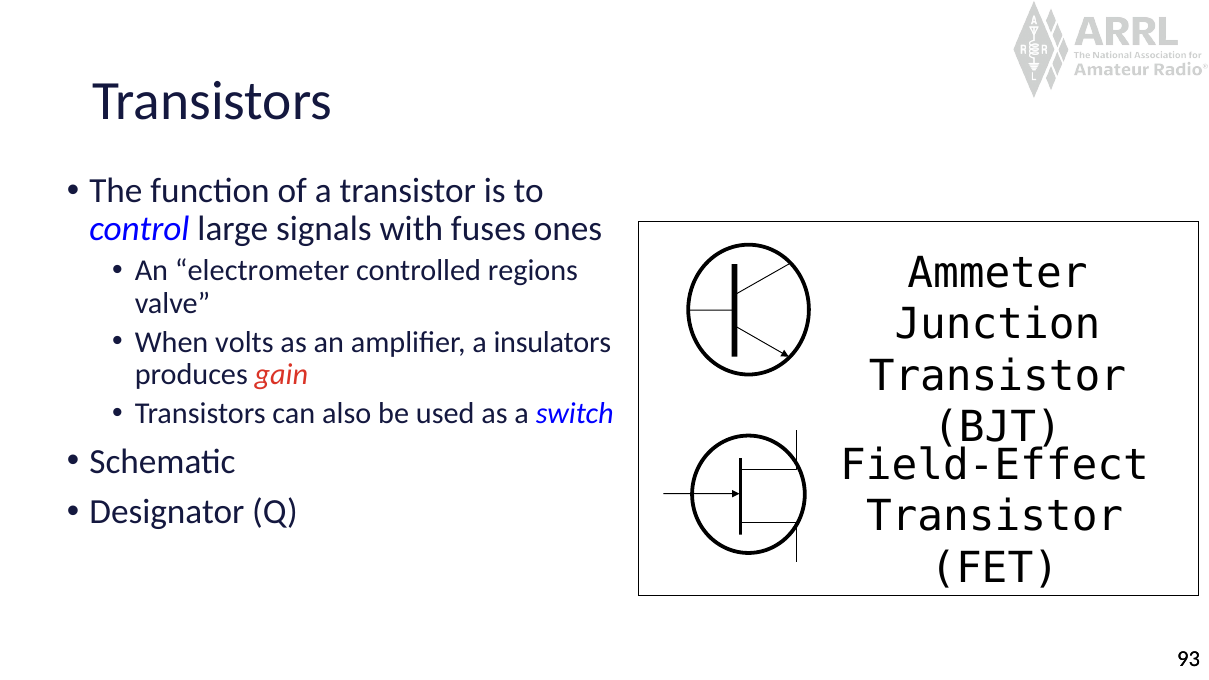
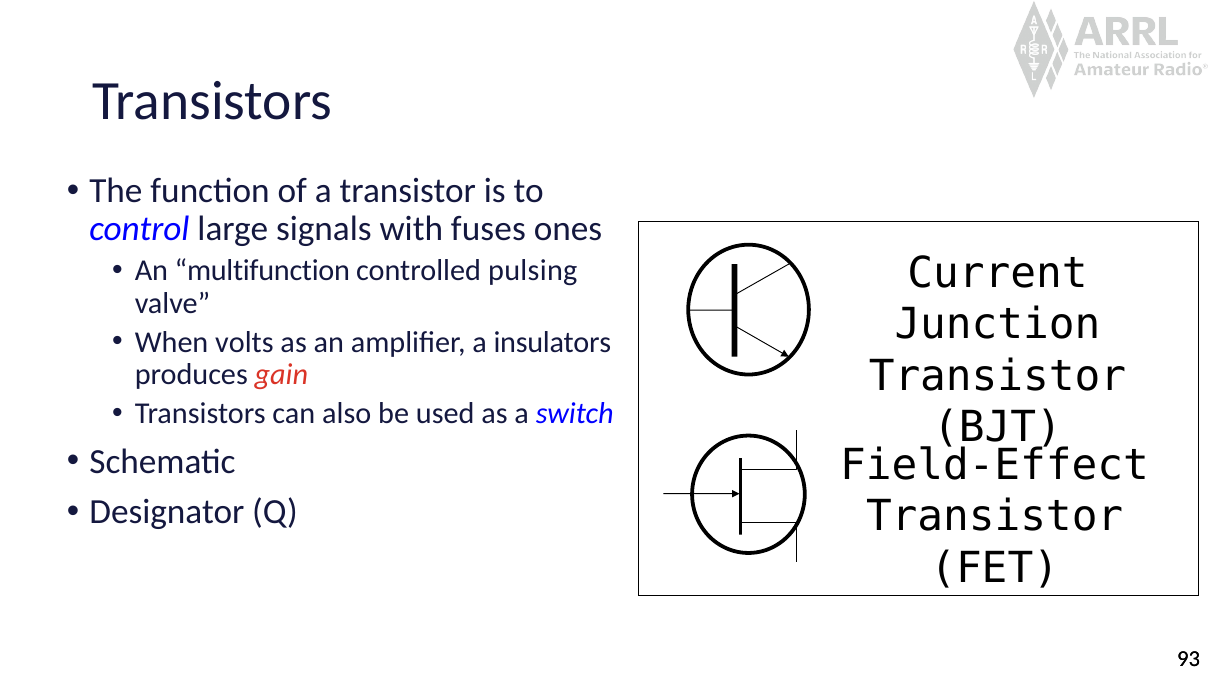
Ammeter: Ammeter -> Current
electrometer: electrometer -> multifunction
regions: regions -> pulsing
